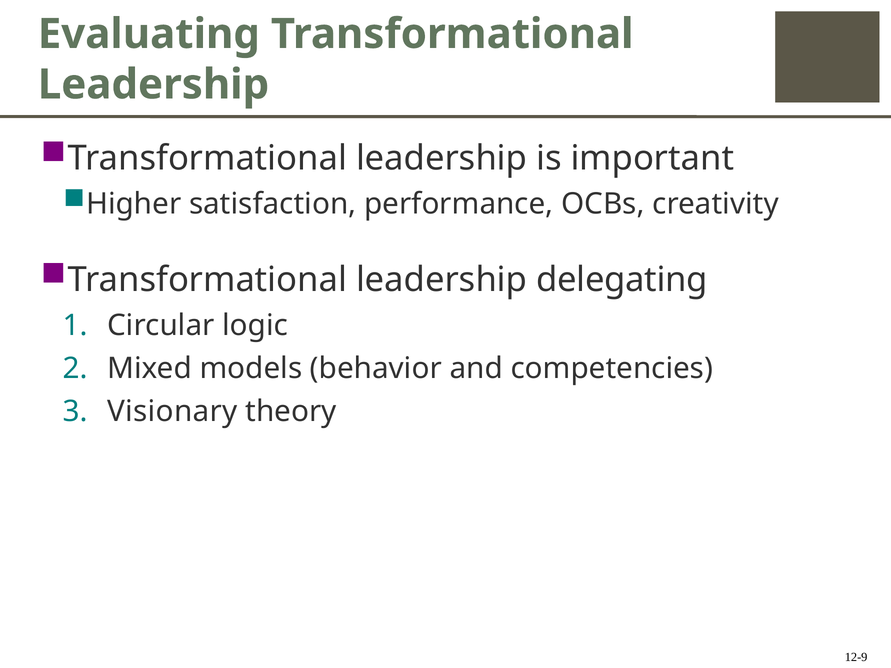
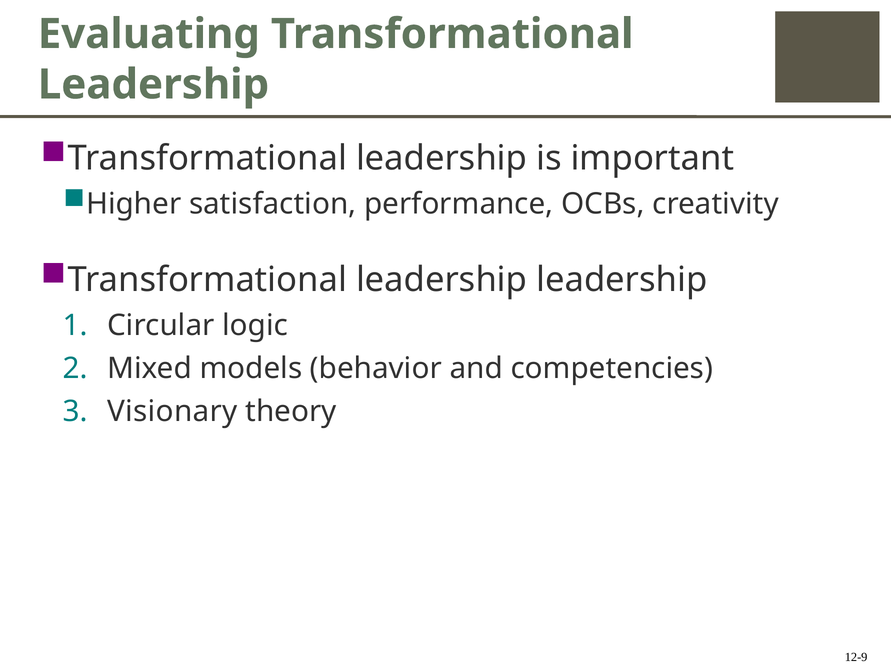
leadership delegating: delegating -> leadership
